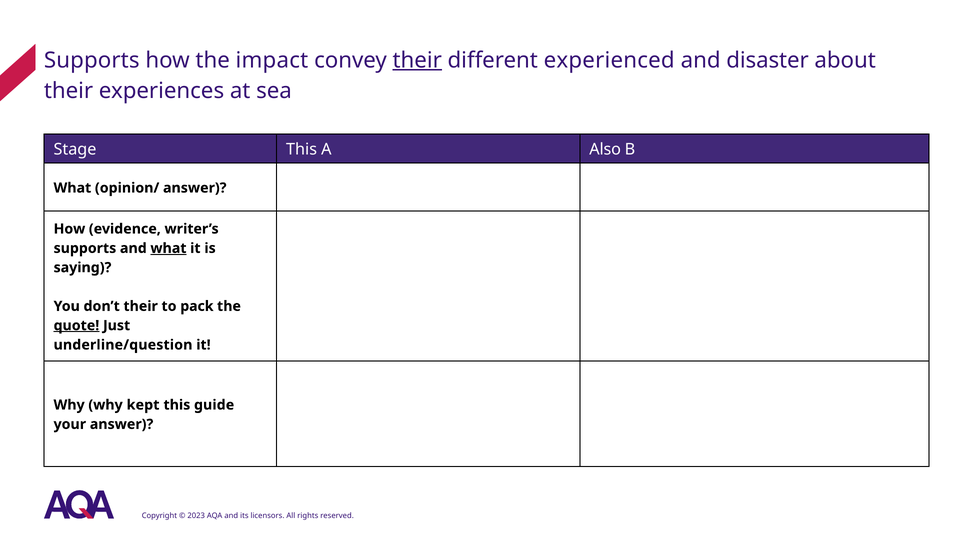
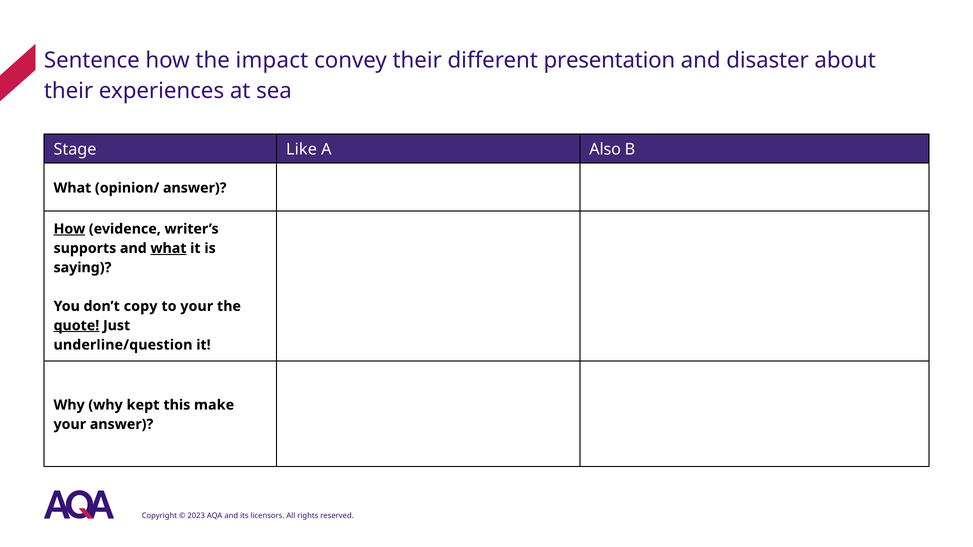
Supports at (92, 60): Supports -> Sentence
their at (417, 60) underline: present -> none
experienced: experienced -> presentation
Stage This: This -> Like
How at (69, 229) underline: none -> present
don’t their: their -> copy
to pack: pack -> your
guide: guide -> make
